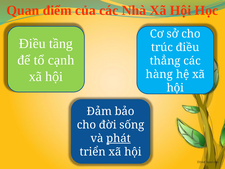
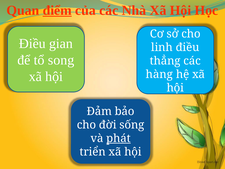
điểm underline: none -> present
tầng: tầng -> gian
trúc: trúc -> linh
cạnh: cạnh -> song
